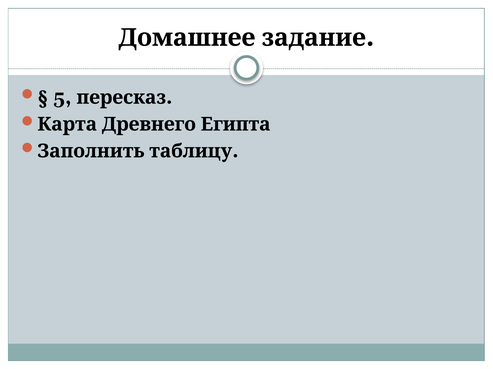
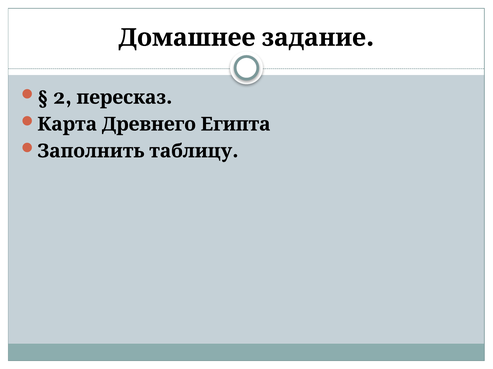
5: 5 -> 2
